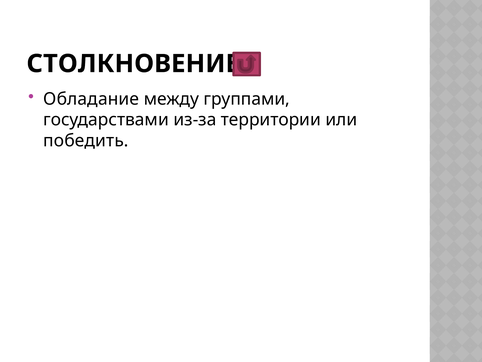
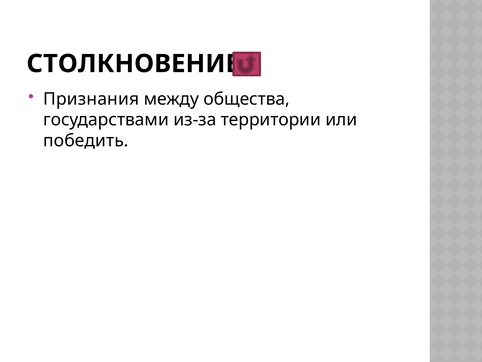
Обладание: Обладание -> Признания
группами: группами -> общества
